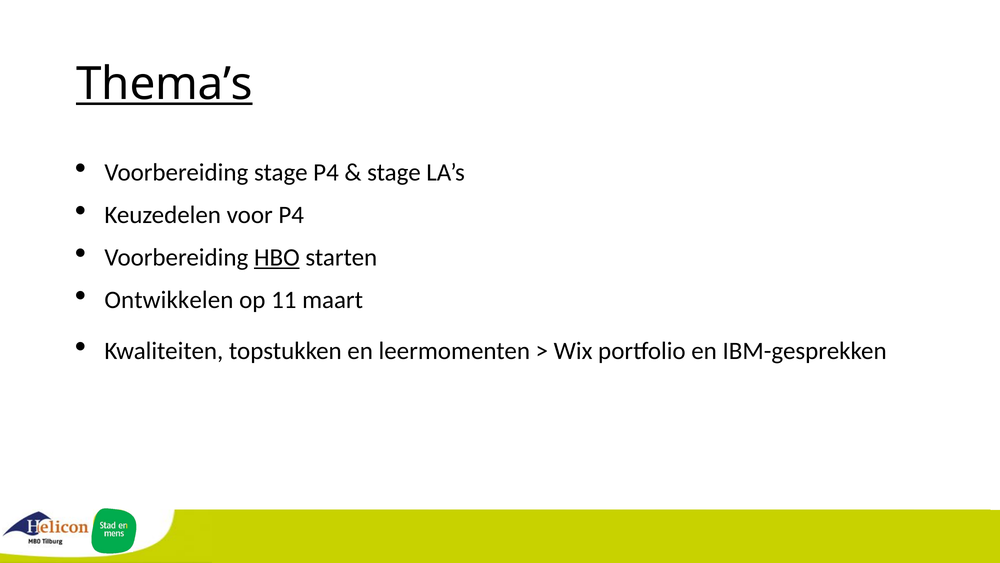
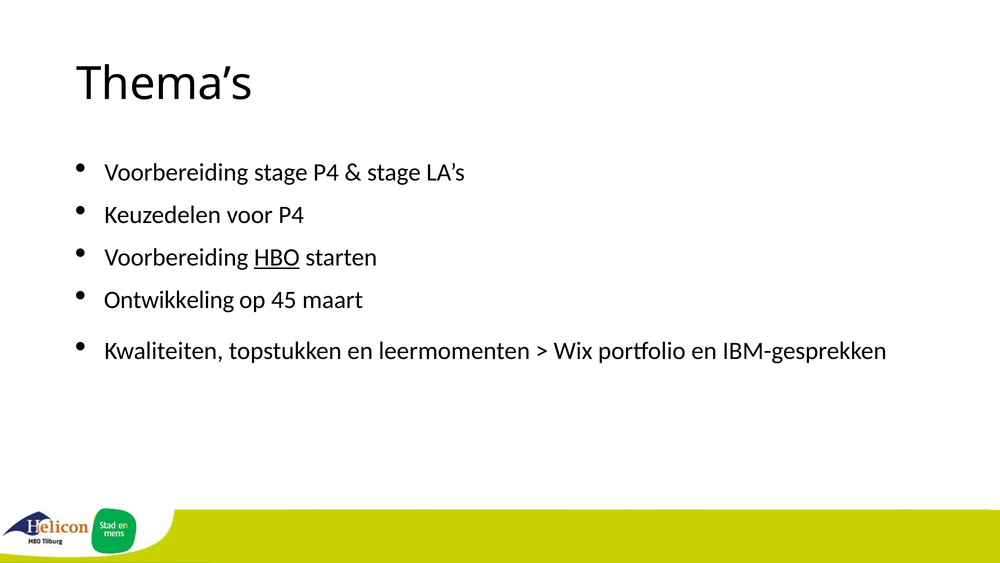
Thema’s underline: present -> none
Ontwikkelen: Ontwikkelen -> Ontwikkeling
11: 11 -> 45
